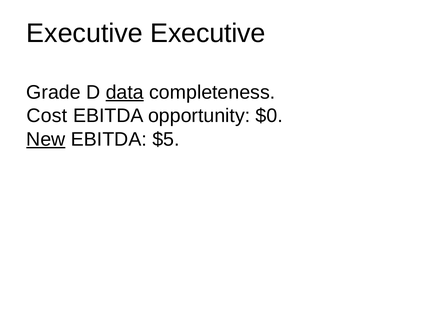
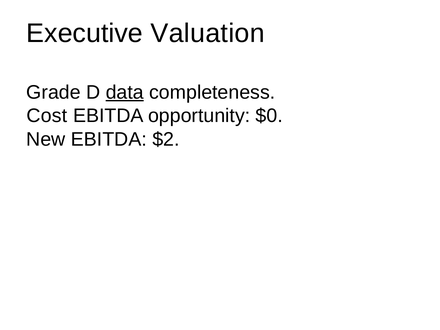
Executive Executive: Executive -> Valuation
New underline: present -> none
$5: $5 -> $2
